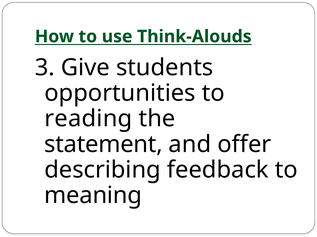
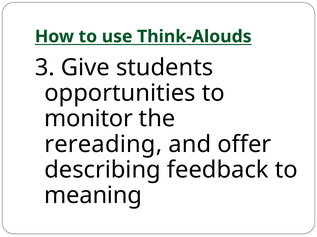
reading: reading -> monitor
statement: statement -> rereading
